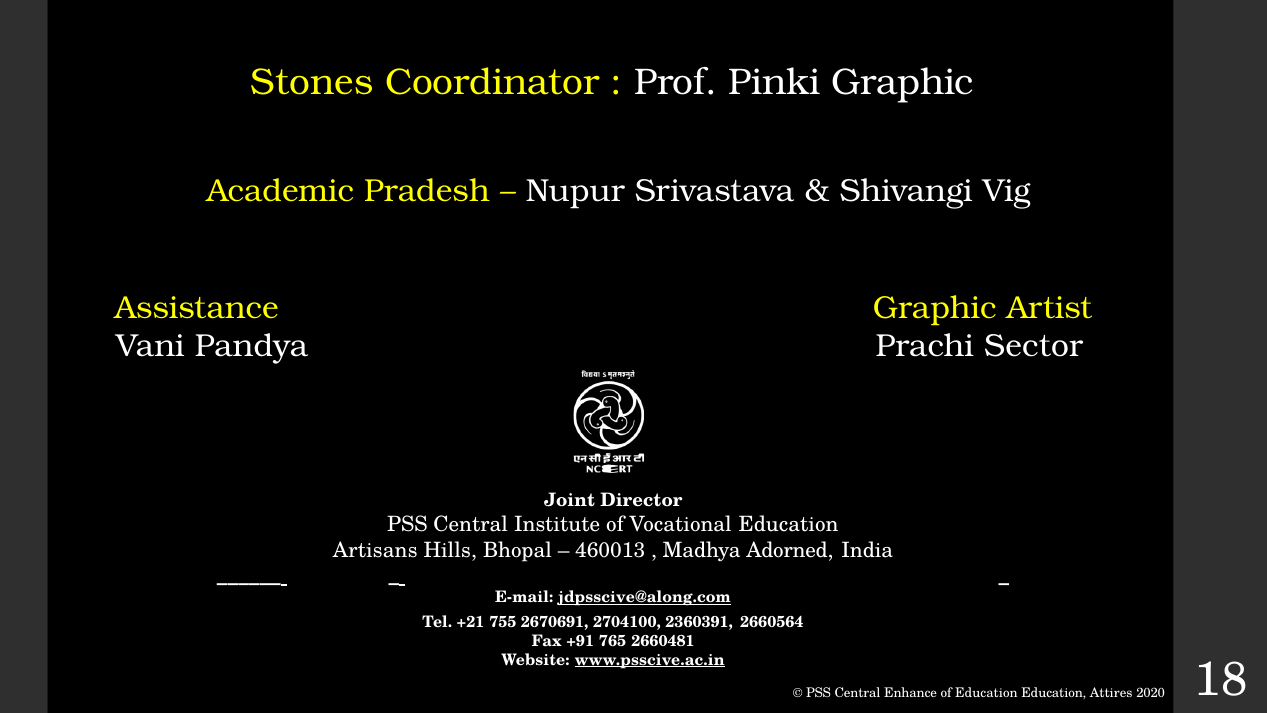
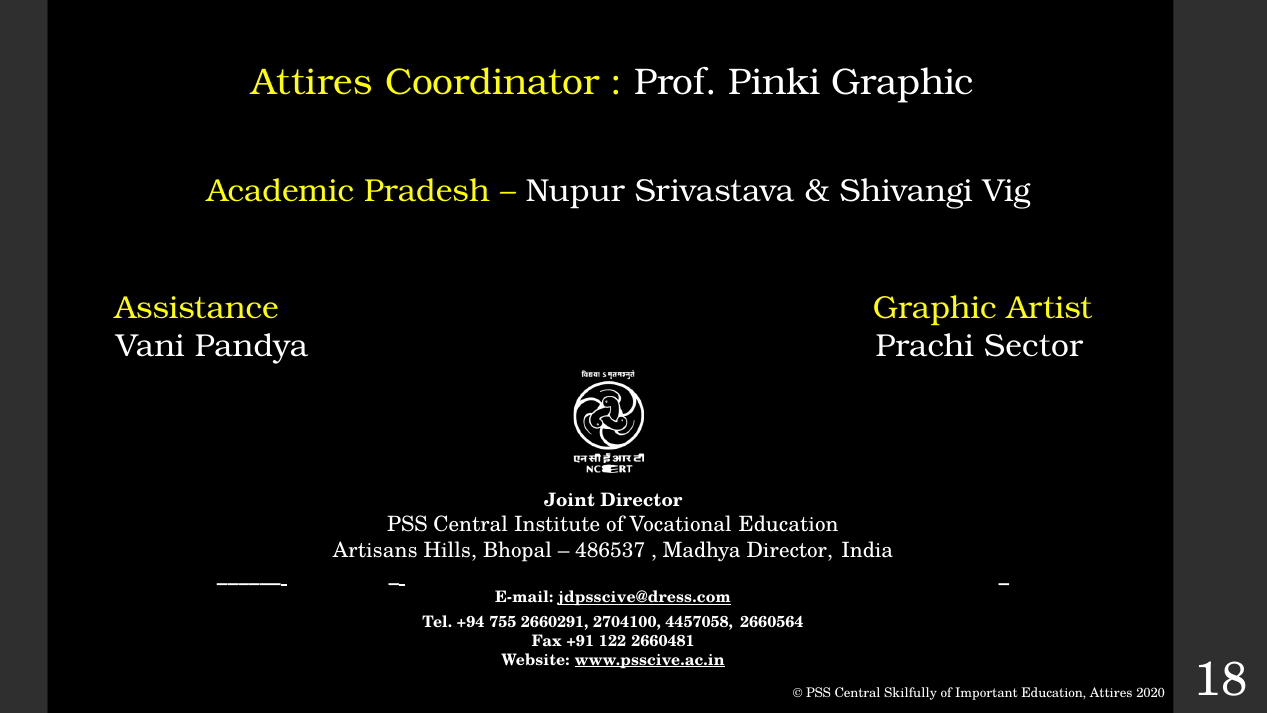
Stones at (312, 82): Stones -> Attires
460013: 460013 -> 486537
Madhya Adorned: Adorned -> Director
jdpsscive@along.com: jdpsscive@along.com -> jdpsscive@dress.com
+21: +21 -> +94
2670691: 2670691 -> 2660291
2360391: 2360391 -> 4457058
765: 765 -> 122
Enhance: Enhance -> Skilfully
of Education: Education -> Important
